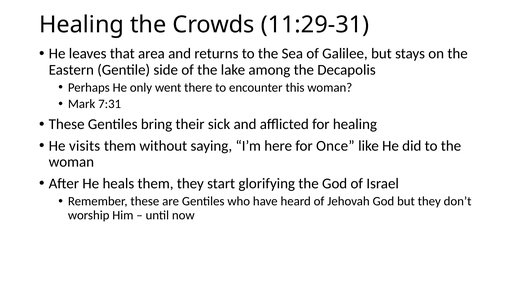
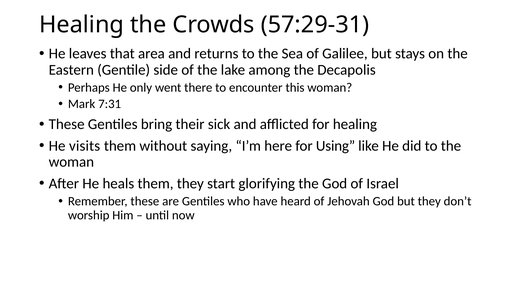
11:29-31: 11:29-31 -> 57:29-31
Once: Once -> Using
